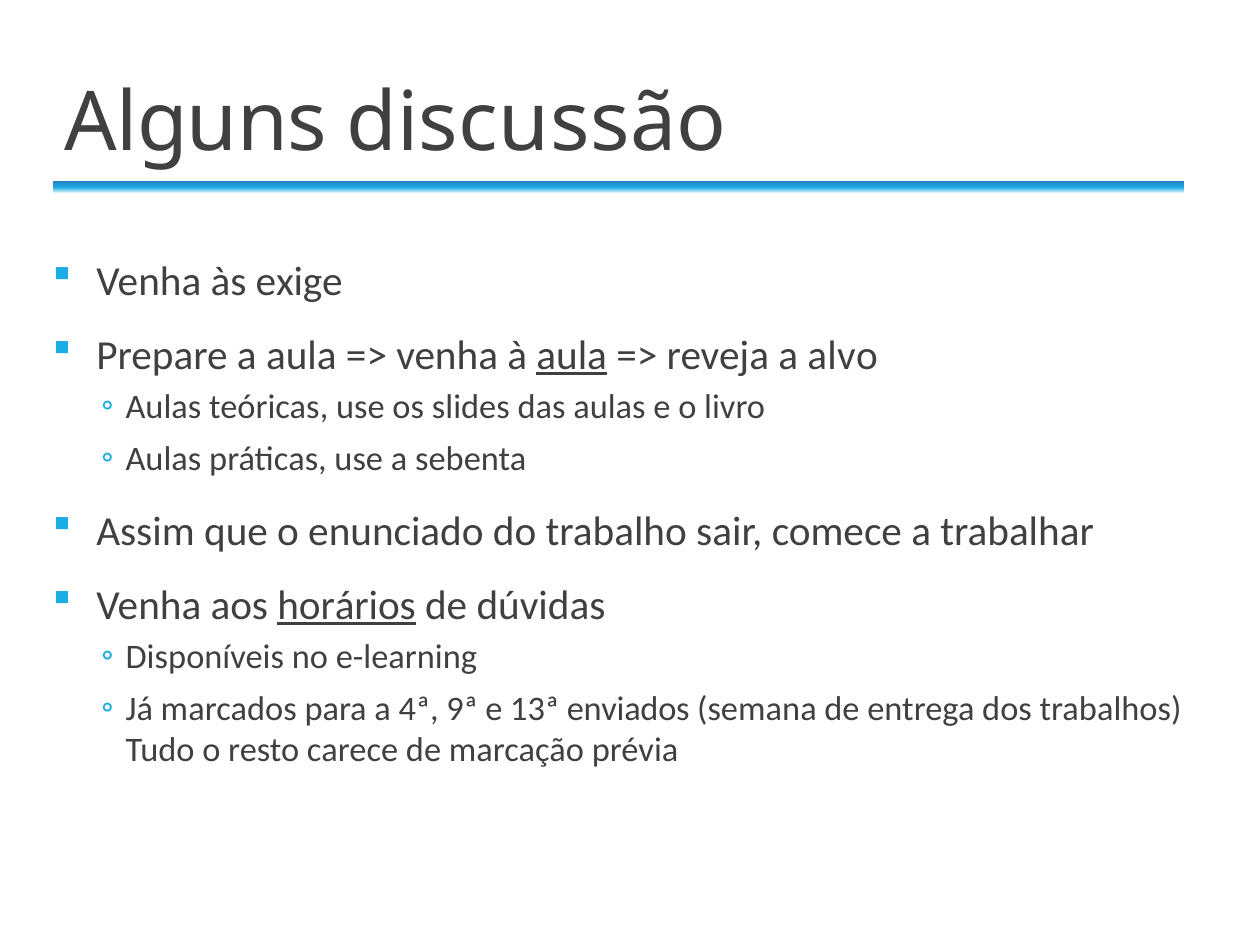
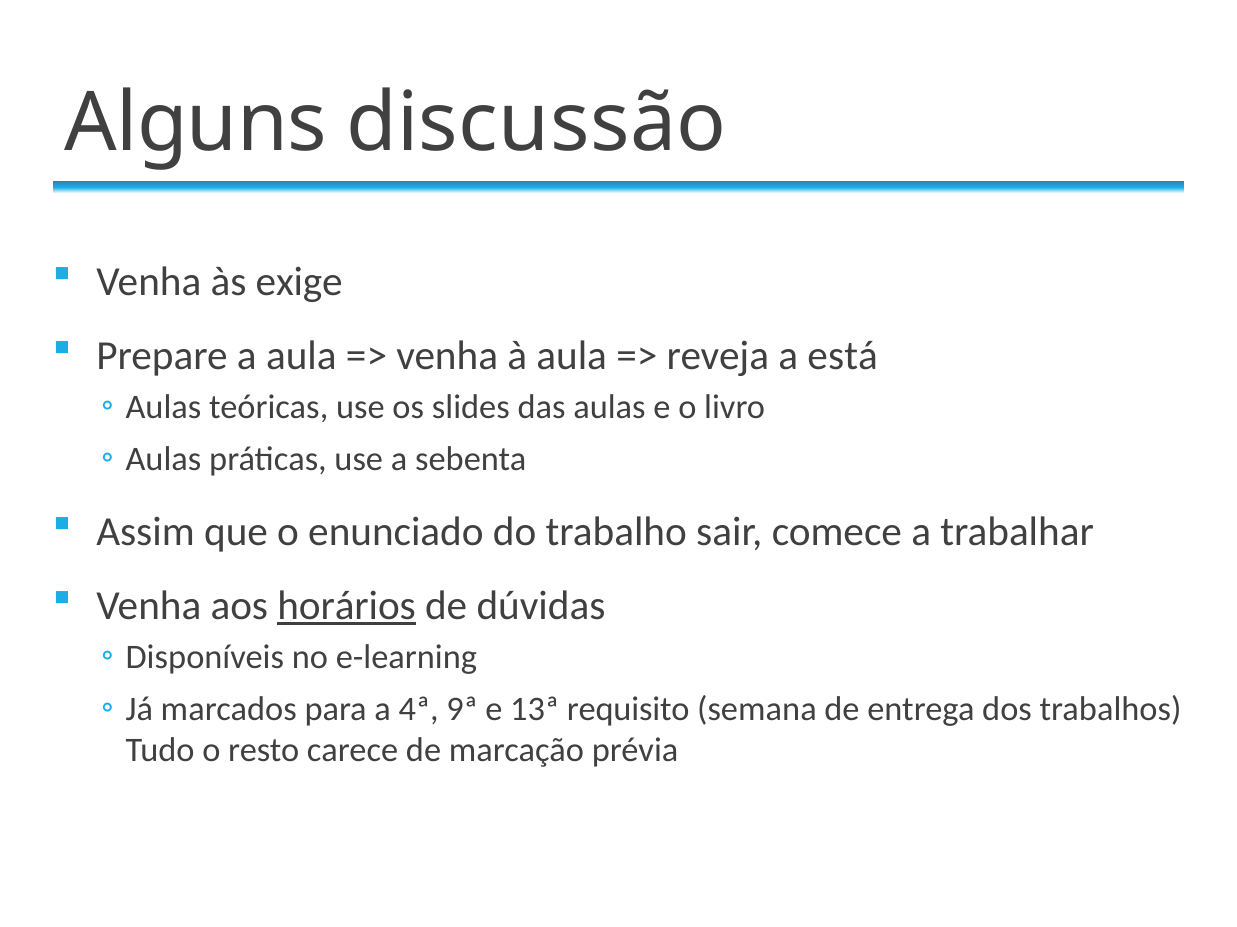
aula at (572, 356) underline: present -> none
alvo: alvo -> está
enviados: enviados -> requisito
